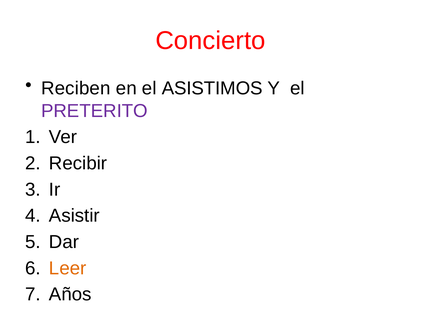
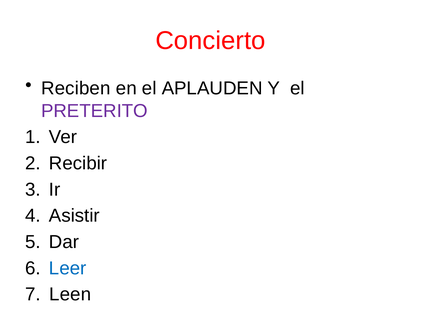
ASISTIMOS: ASISTIMOS -> APLAUDEN
Leer colour: orange -> blue
Años: Años -> Leen
